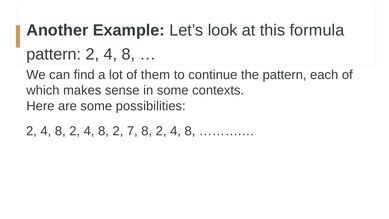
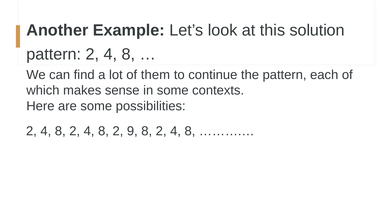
formula: formula -> solution
7: 7 -> 9
